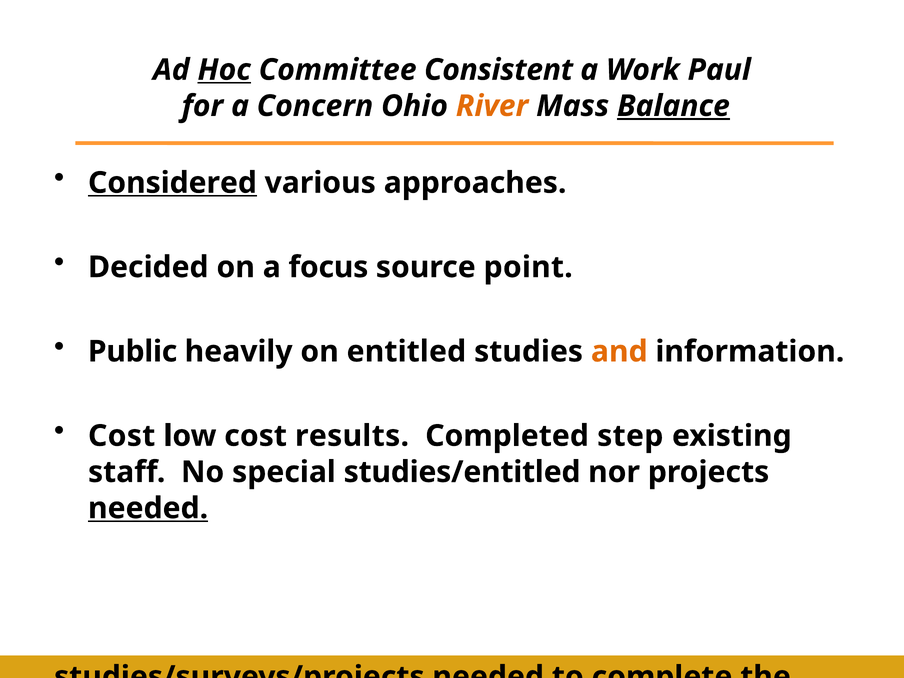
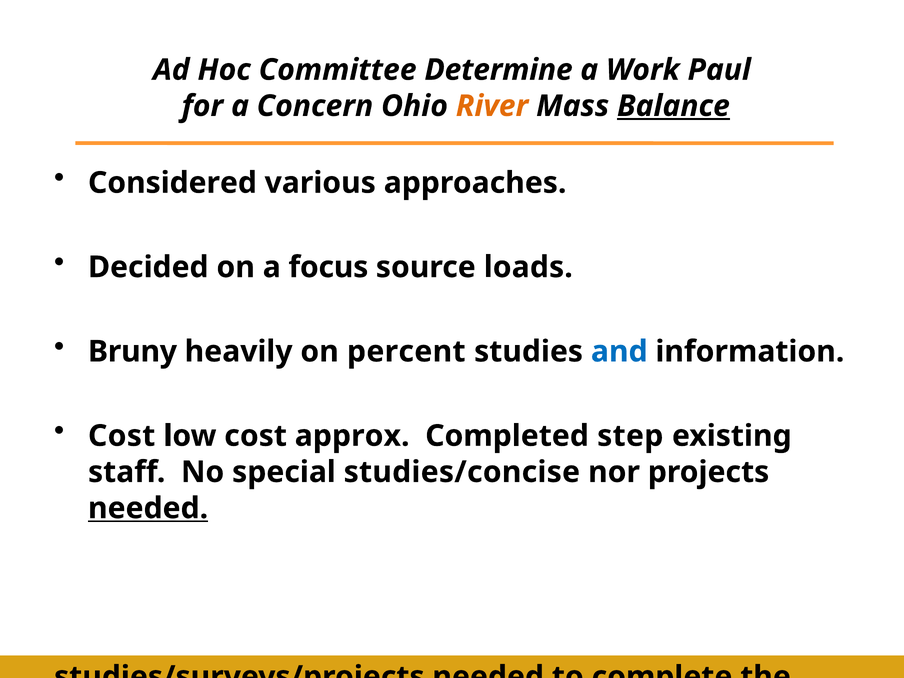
Hoc underline: present -> none
Consistent: Consistent -> Determine
Considered underline: present -> none
point: point -> loads
Public: Public -> Bruny
entitled: entitled -> percent
and colour: orange -> blue
results: results -> approx
studies/entitled: studies/entitled -> studies/concise
